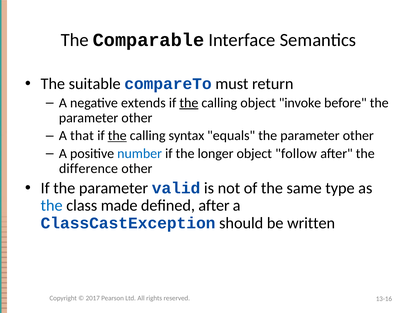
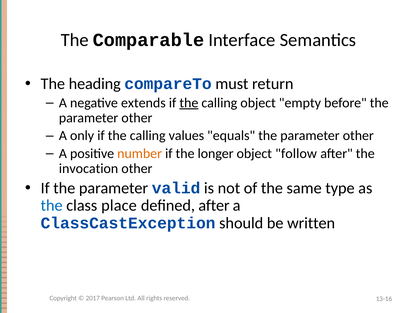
suitable: suitable -> heading
invoke: invoke -> empty
that: that -> only
the at (117, 136) underline: present -> none
syntax: syntax -> values
number colour: blue -> orange
difference: difference -> invocation
made: made -> place
